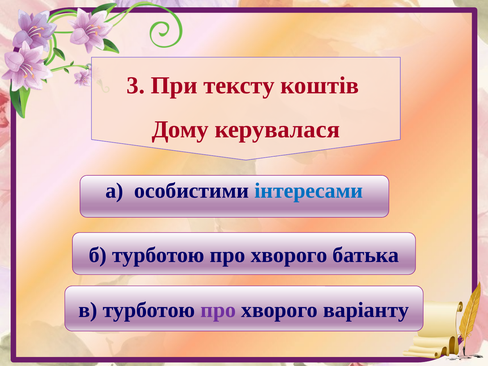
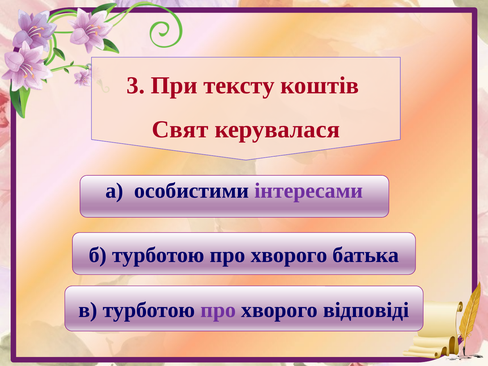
Дому: Дому -> Свят
інтересами colour: blue -> purple
варіанту: варіанту -> відповіді
